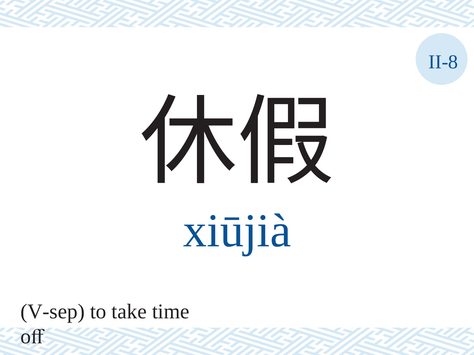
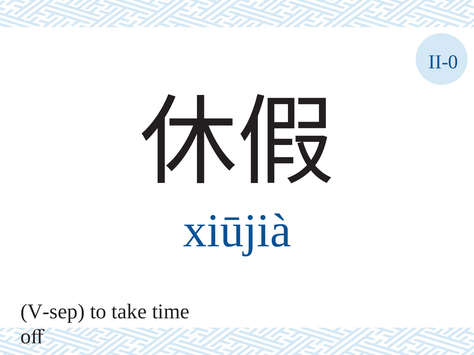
II-8: II-8 -> II-0
